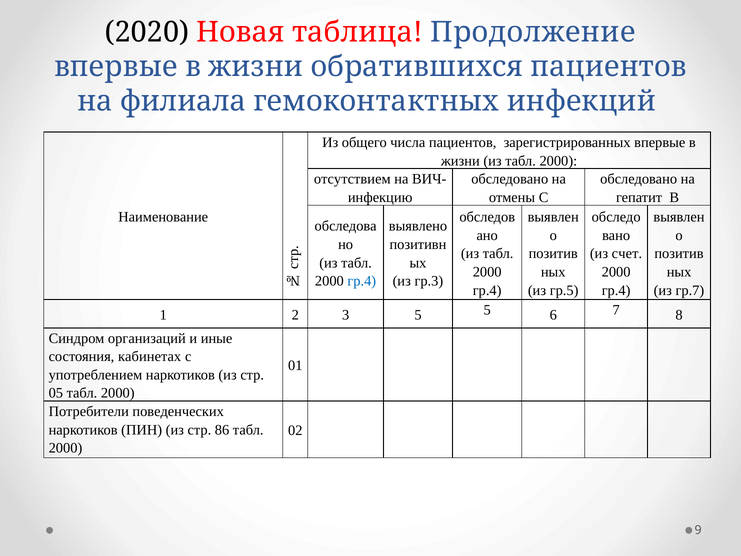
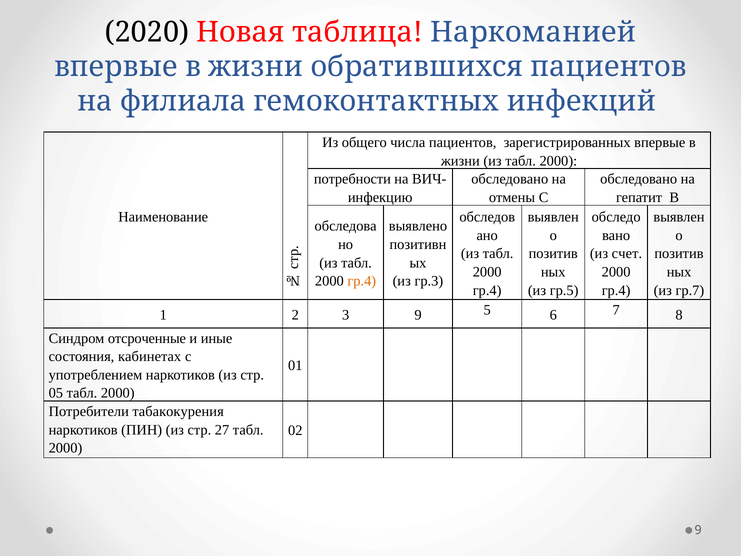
Продолжение: Продолжение -> Наркоманией
отсутствием: отсутствием -> потребности
гр.4 at (362, 281) colour: blue -> orange
3 5: 5 -> 9
организаций: организаций -> отсроченные
поведенческих: поведенческих -> табакокурения
86: 86 -> 27
